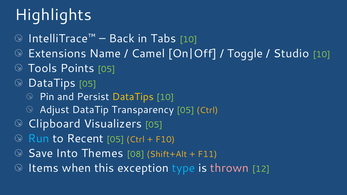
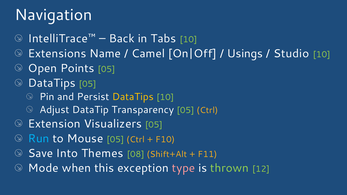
Highlights: Highlights -> Navigation
Toggle: Toggle -> Usings
Tools: Tools -> Open
Clipboard: Clipboard -> Extension
Recent: Recent -> Mouse
Items: Items -> Mode
type colour: light blue -> pink
thrown colour: pink -> light green
